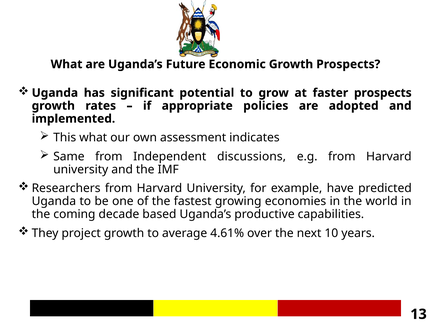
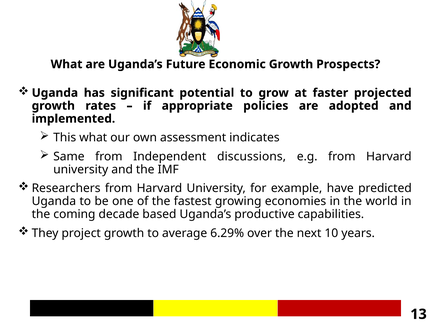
faster prospects: prospects -> projected
4.61%: 4.61% -> 6.29%
